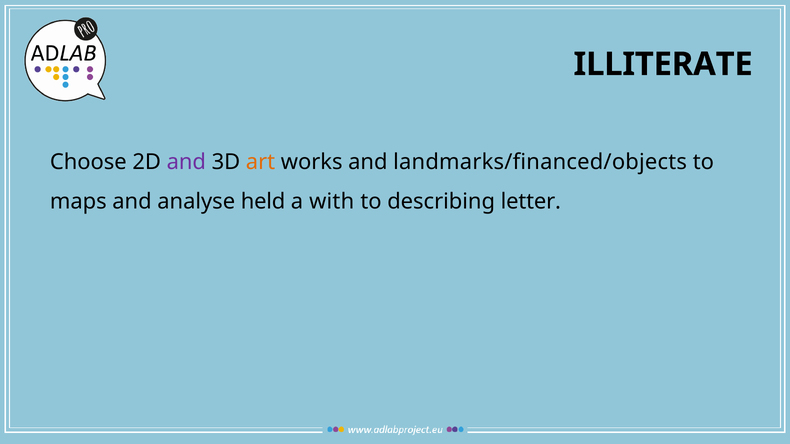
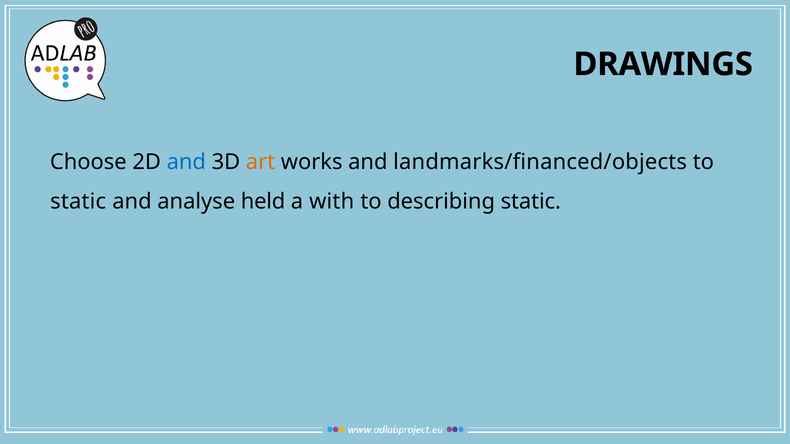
ILLITERATE: ILLITERATE -> DRAWINGS
and at (186, 162) colour: purple -> blue
maps at (78, 202): maps -> static
describing letter: letter -> static
